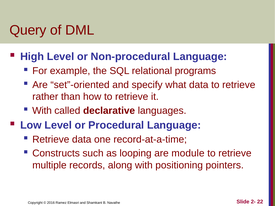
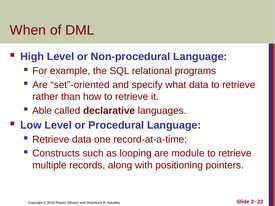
Query: Query -> When
With at (42, 111): With -> Able
